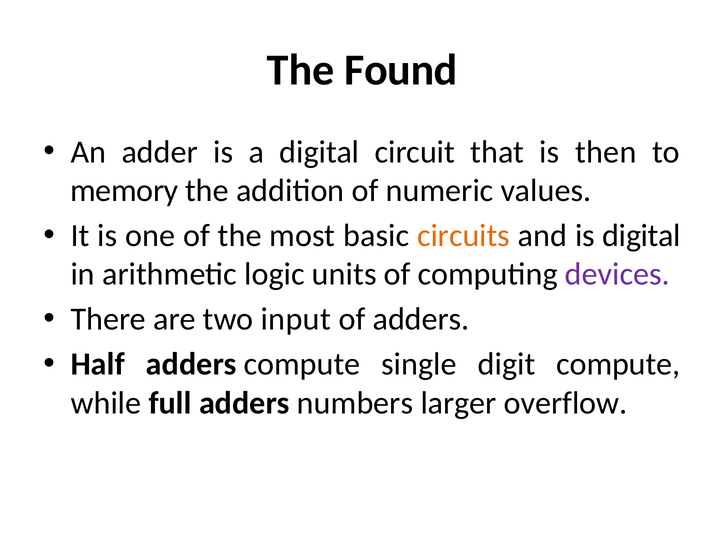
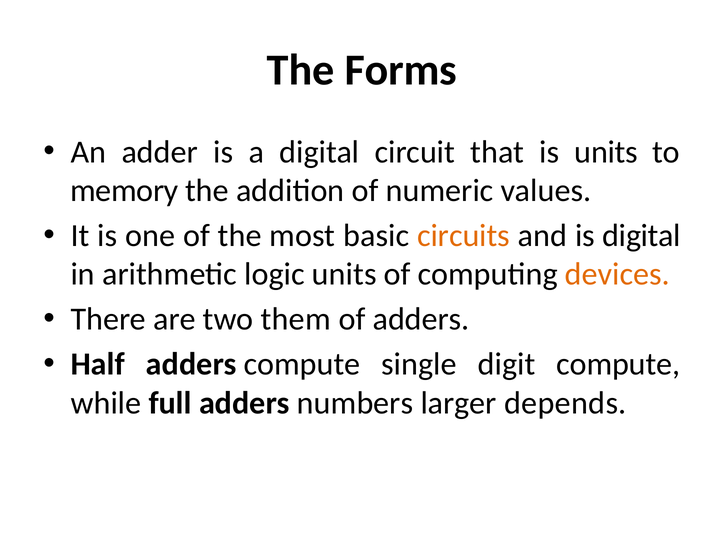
Found: Found -> Forms
is then: then -> units
devices colour: purple -> orange
input: input -> them
overflow: overflow -> depends
